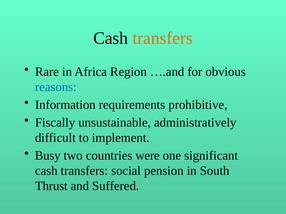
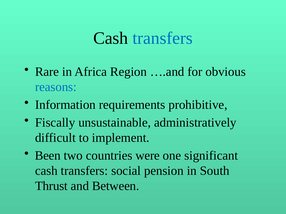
transfers at (163, 38) colour: orange -> blue
Busy: Busy -> Been
Suffered: Suffered -> Between
